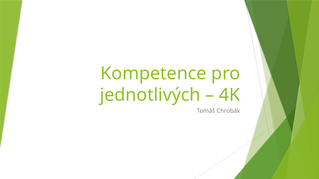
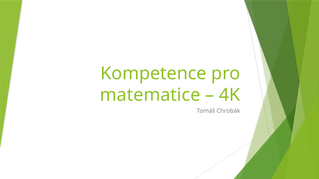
jednotlivých: jednotlivých -> matematice
